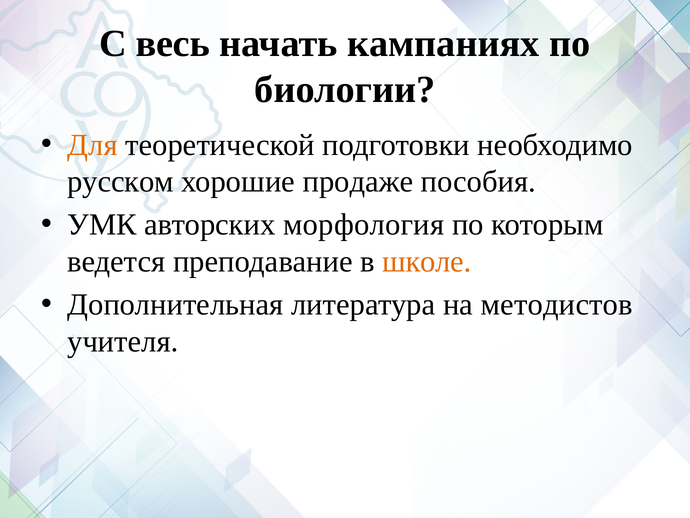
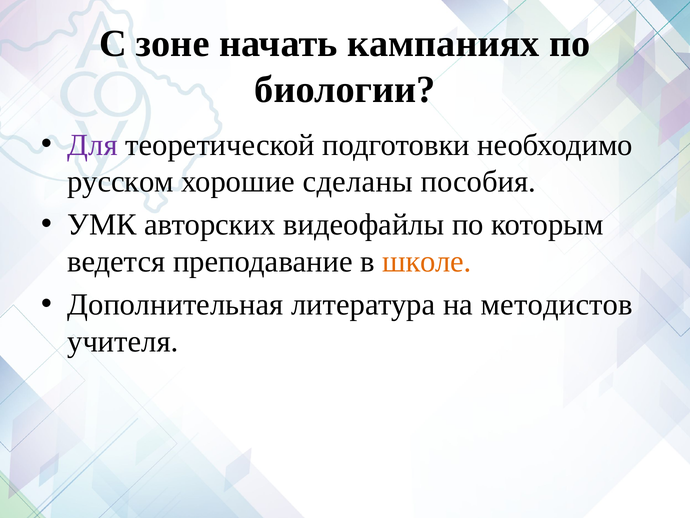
весь: весь -> зоне
Для colour: orange -> purple
продаже: продаже -> сделаны
морфология: морфология -> видеофайлы
